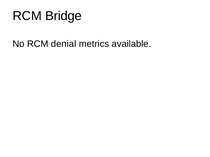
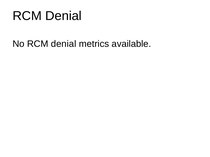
Bridge at (64, 16): Bridge -> Denial
